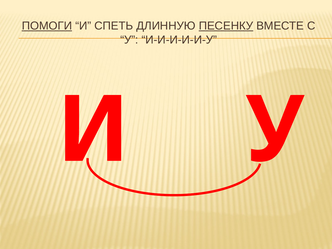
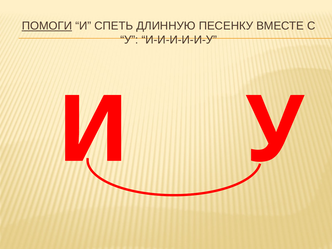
ПЕСЕНКУ underline: present -> none
